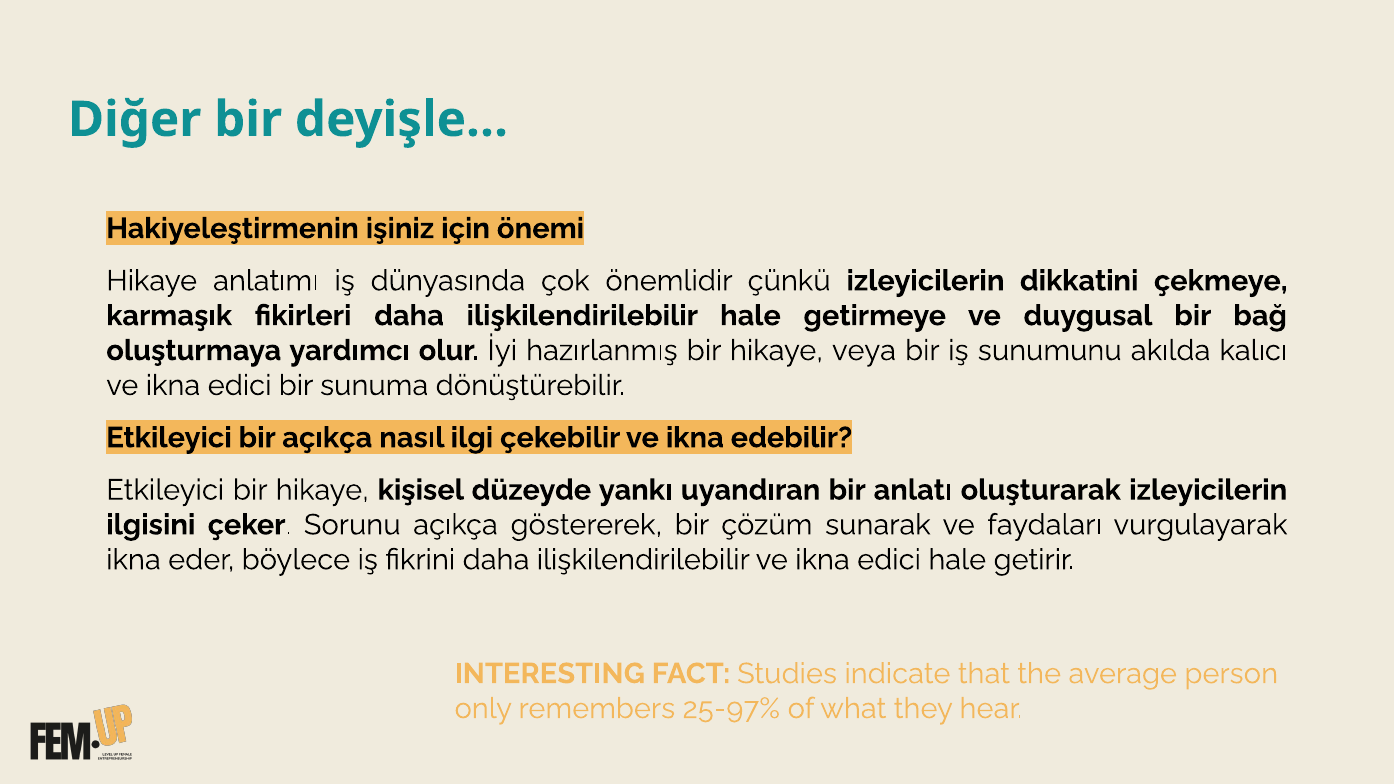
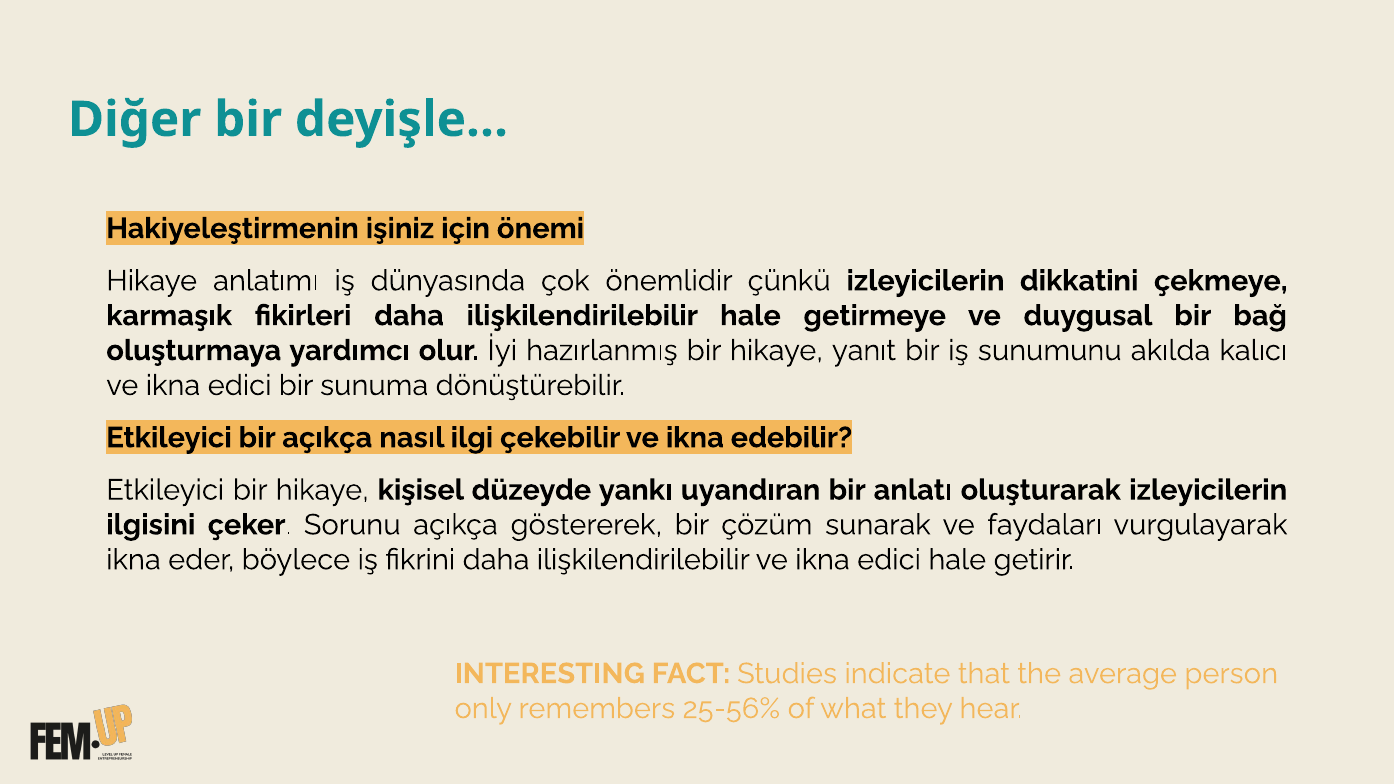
veya: veya -> yanıt
25-97%: 25-97% -> 25-56%
